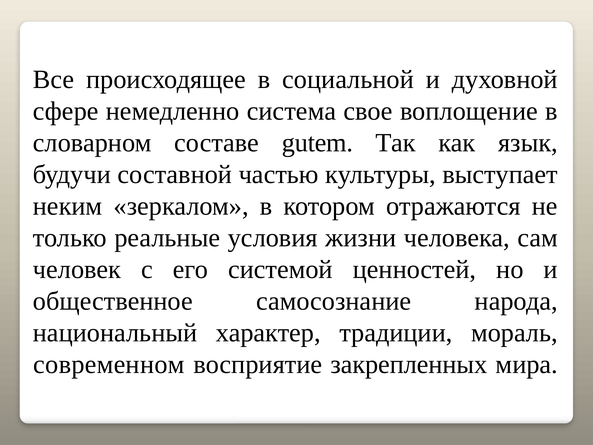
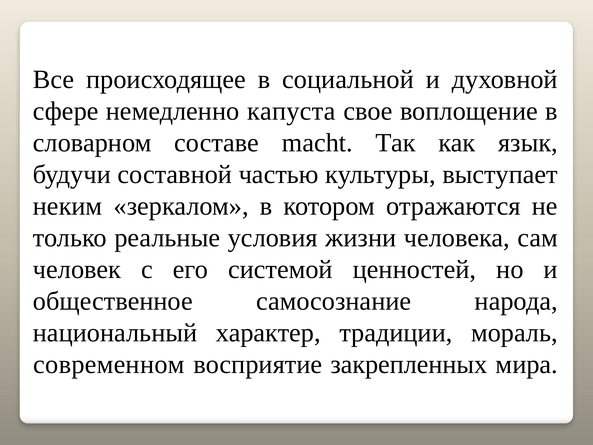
система: система -> капуста
gutem: gutem -> macht
